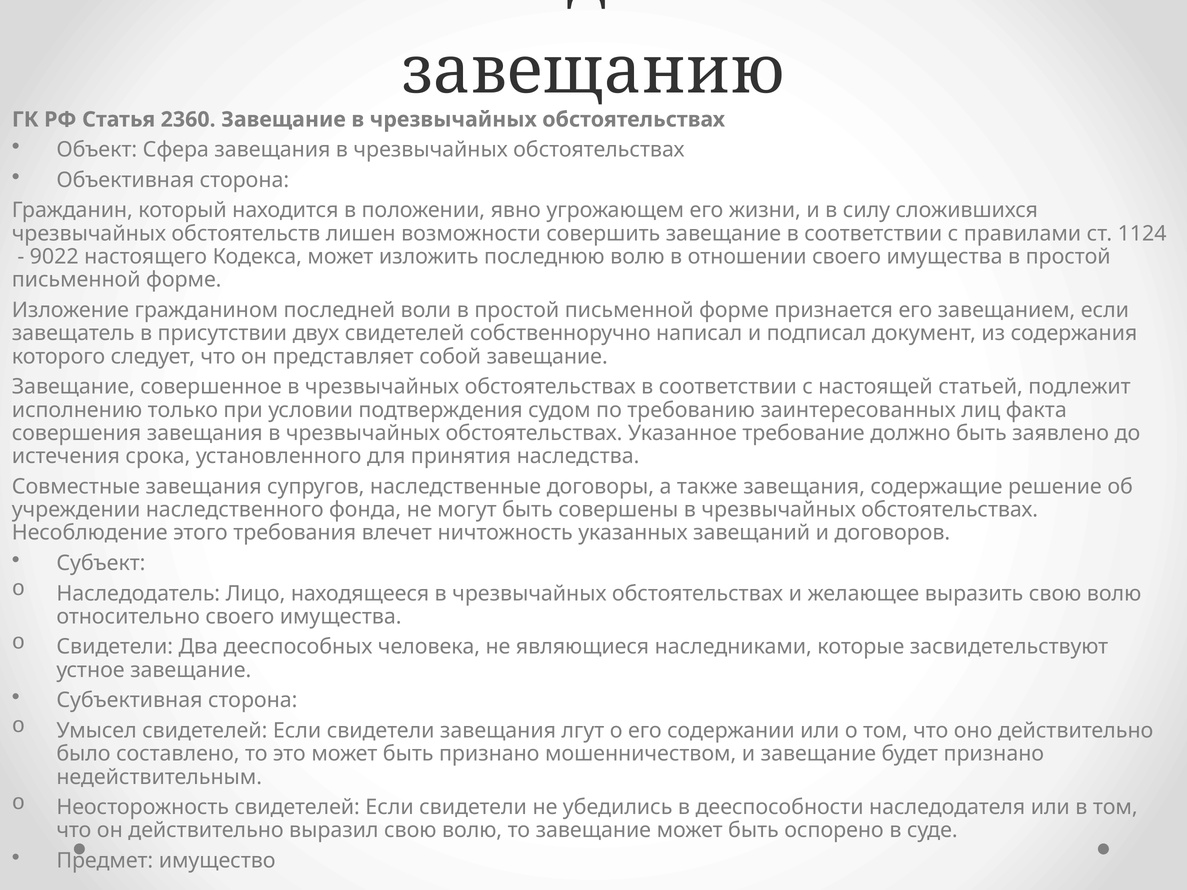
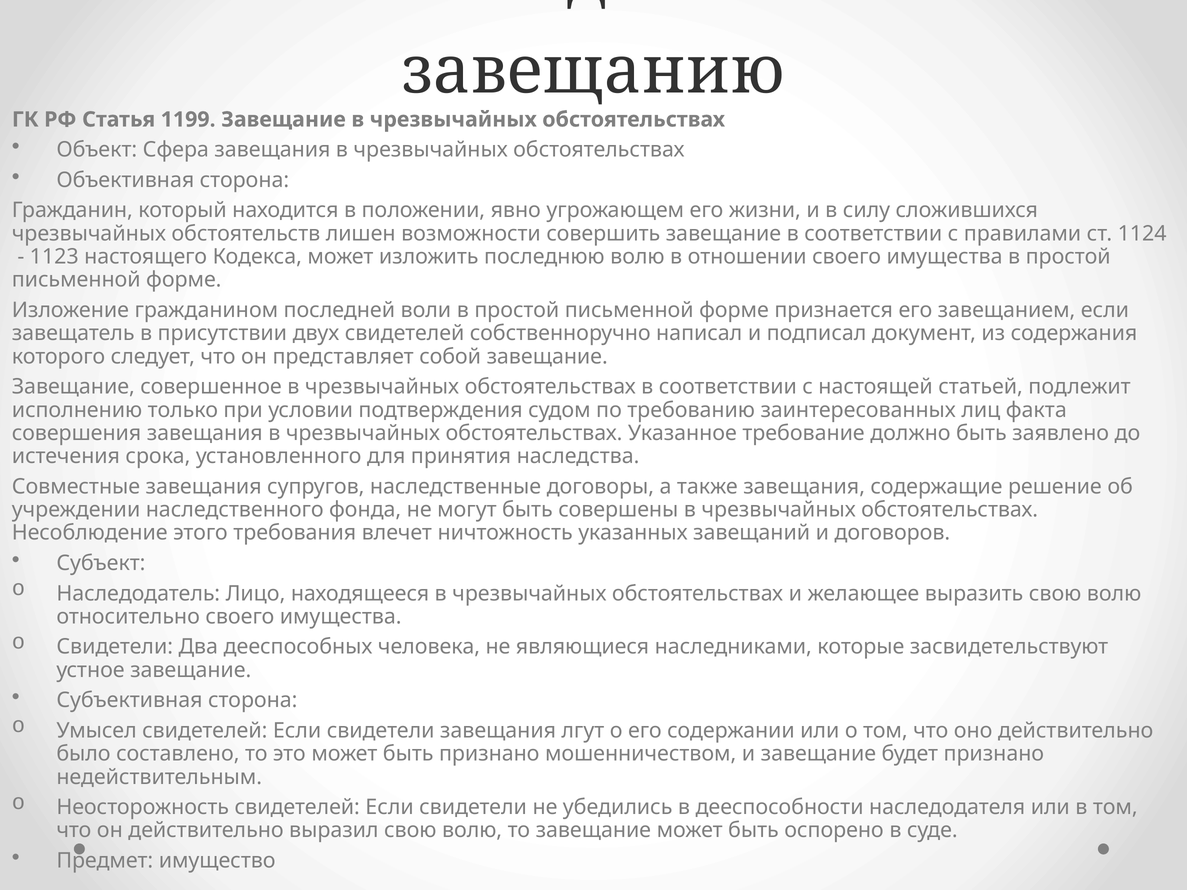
2360: 2360 -> 1199
9022: 9022 -> 1123
